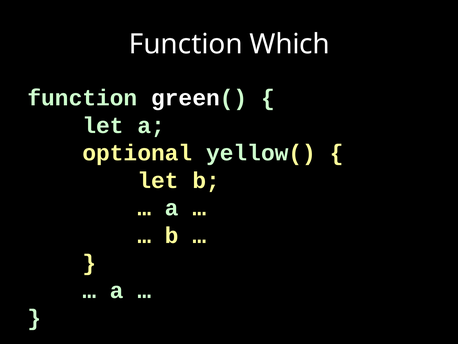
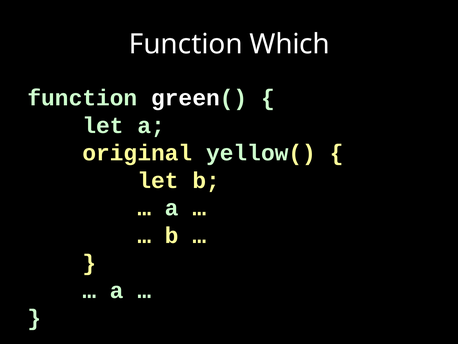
optional: optional -> original
